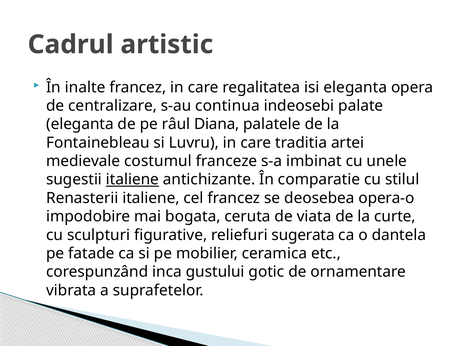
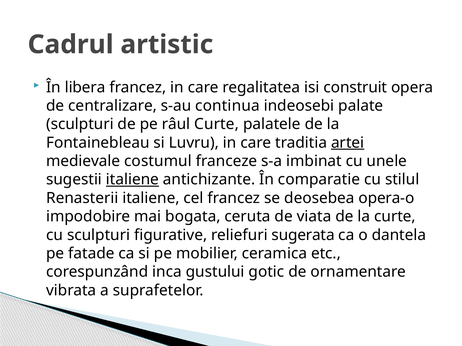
inalte: inalte -> libera
isi eleganta: eleganta -> construit
eleganta at (80, 124): eleganta -> sculpturi
râul Diana: Diana -> Curte
artei underline: none -> present
